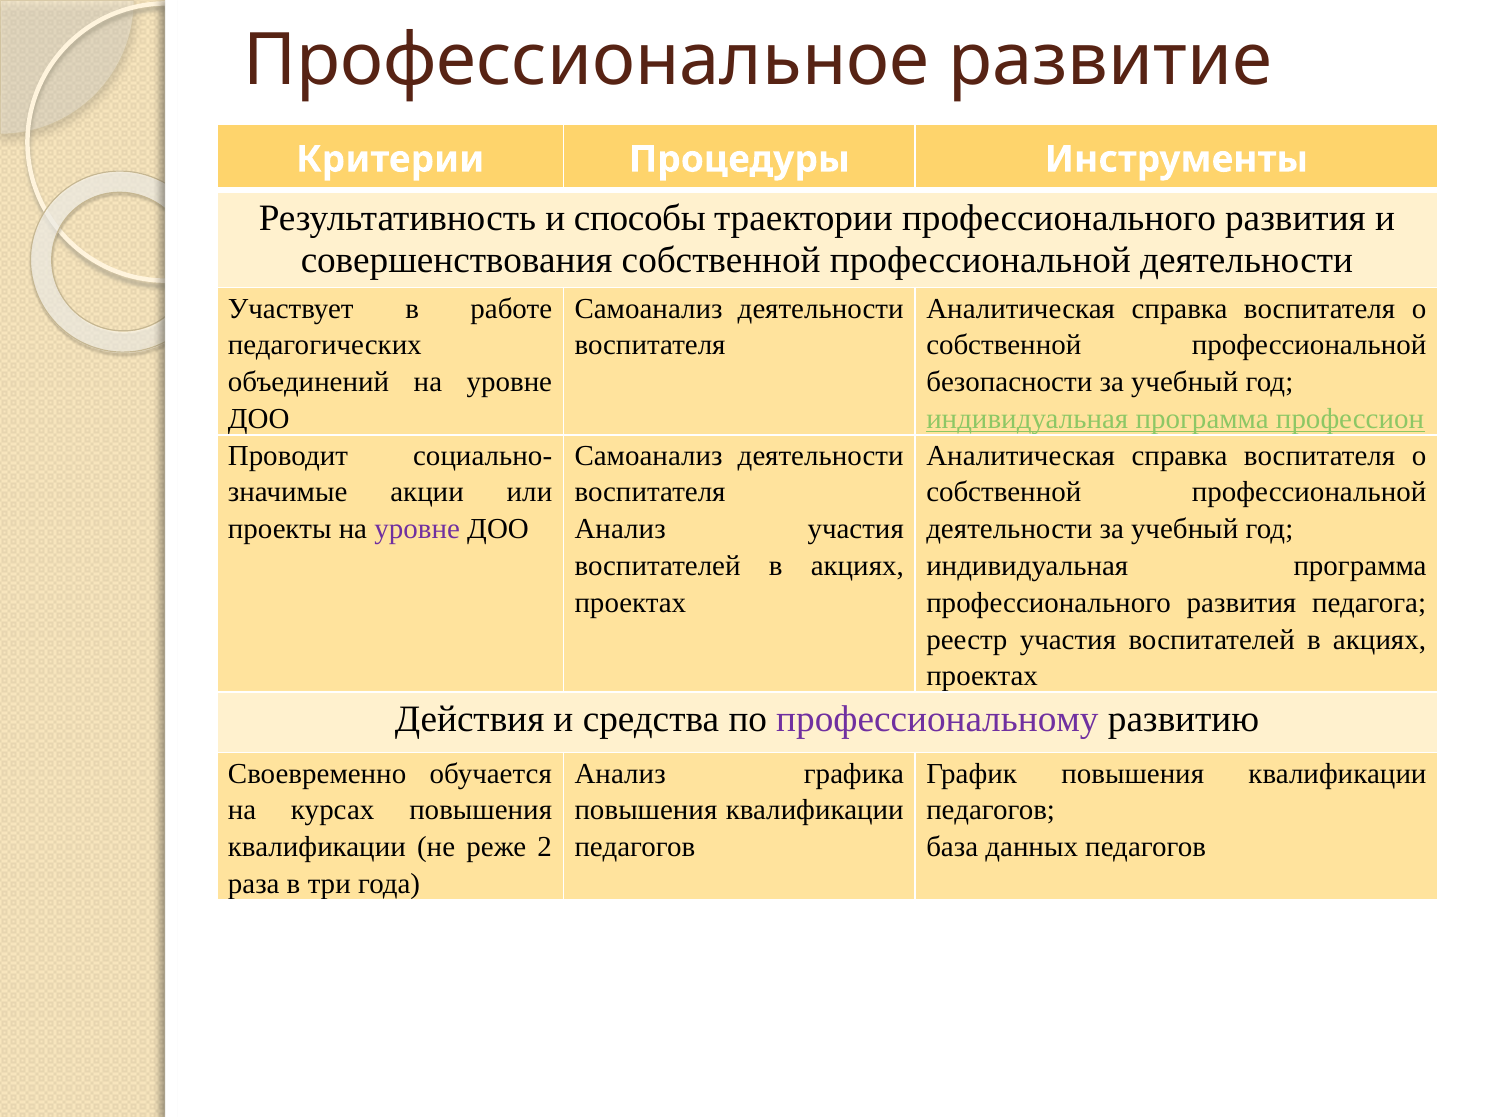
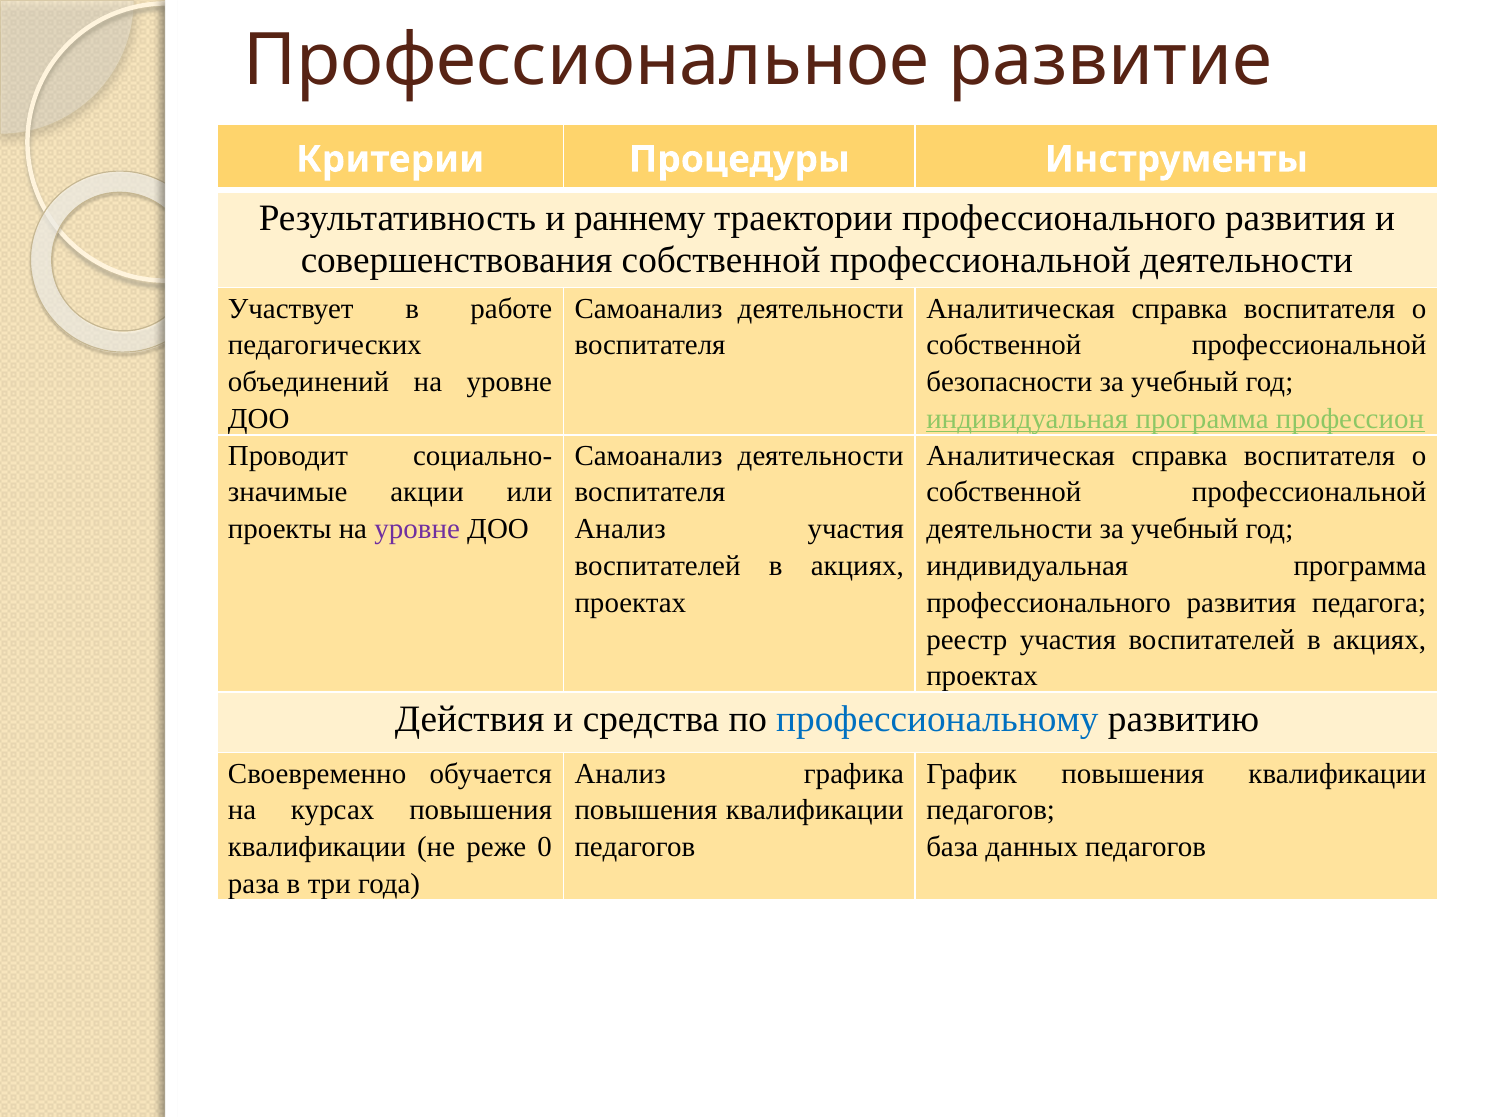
способы: способы -> раннему
профессиональному colour: purple -> blue
2: 2 -> 0
